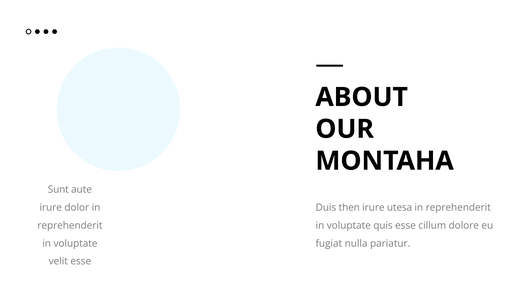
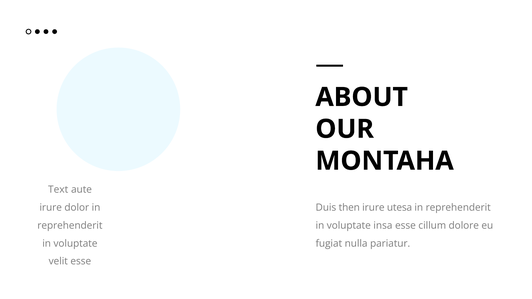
Sunt: Sunt -> Text
quis: quis -> insa
